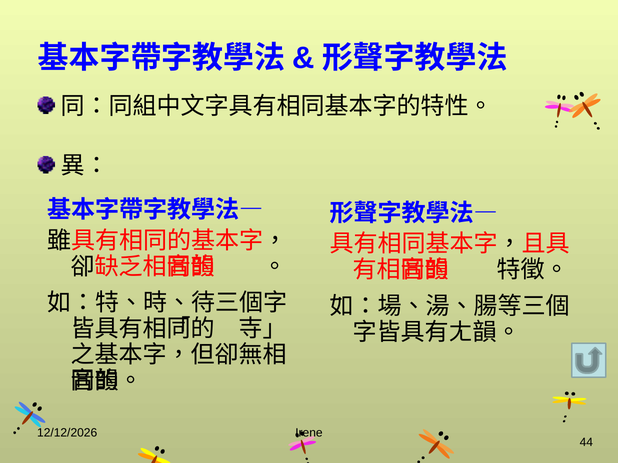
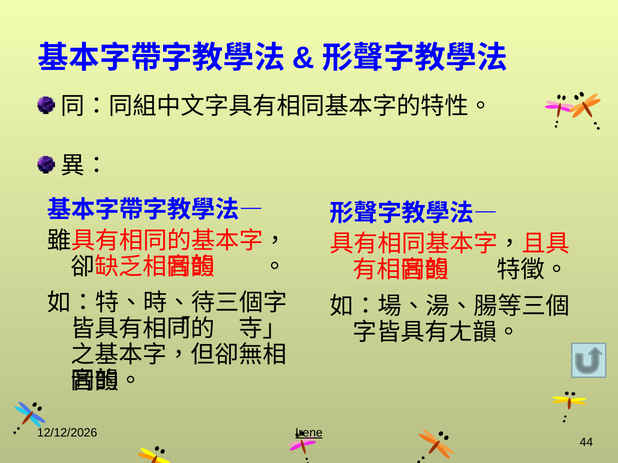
Irene underline: none -> present
